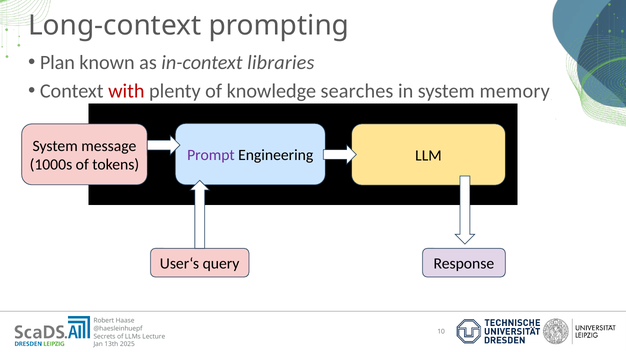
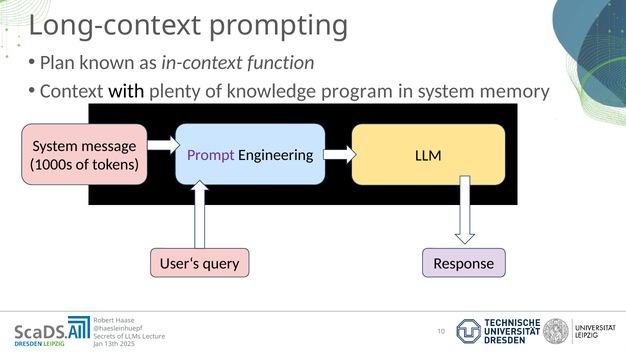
libraries: libraries -> function
with colour: red -> black
searches: searches -> program
